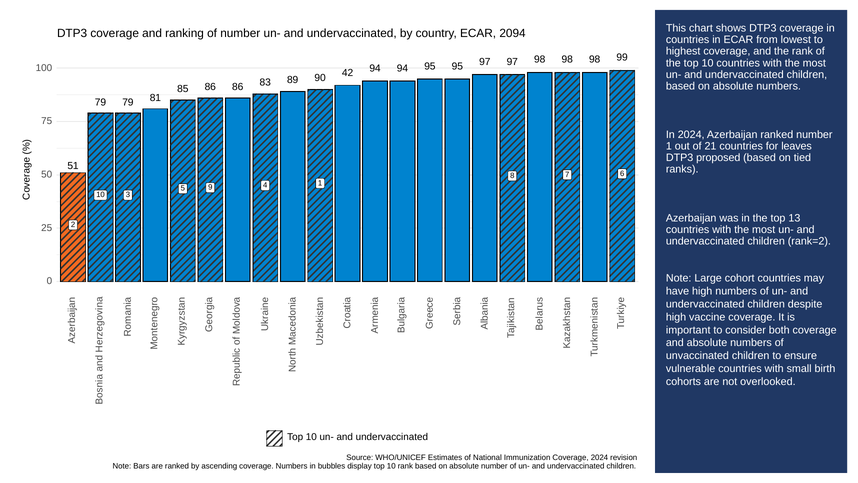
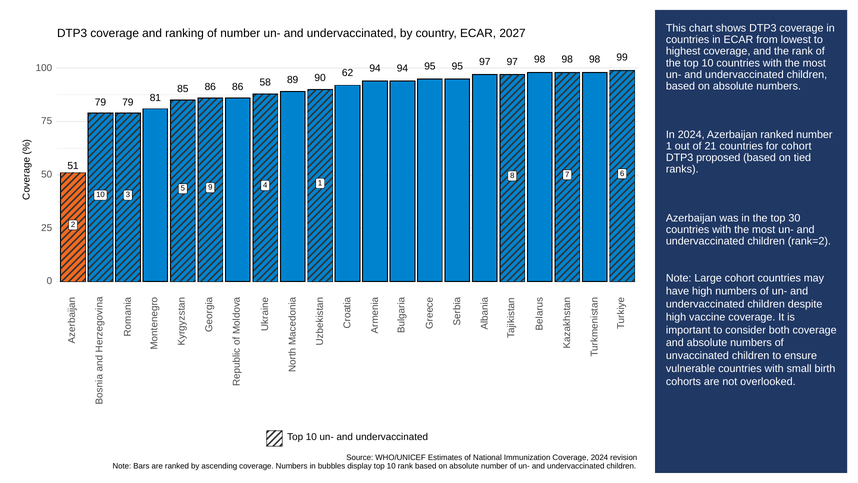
2094: 2094 -> 2027
83: 83 -> 58
42: 42 -> 62
for leaves: leaves -> cohort
13: 13 -> 30
